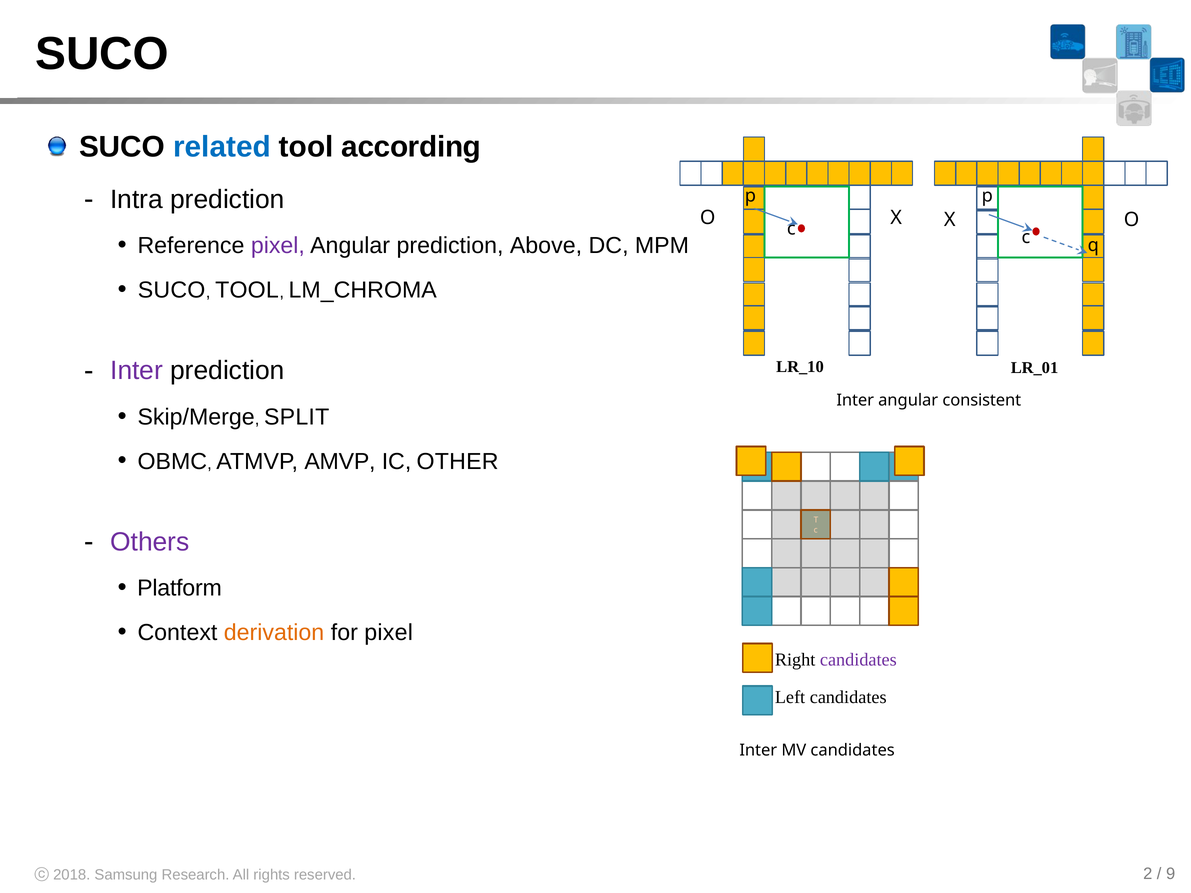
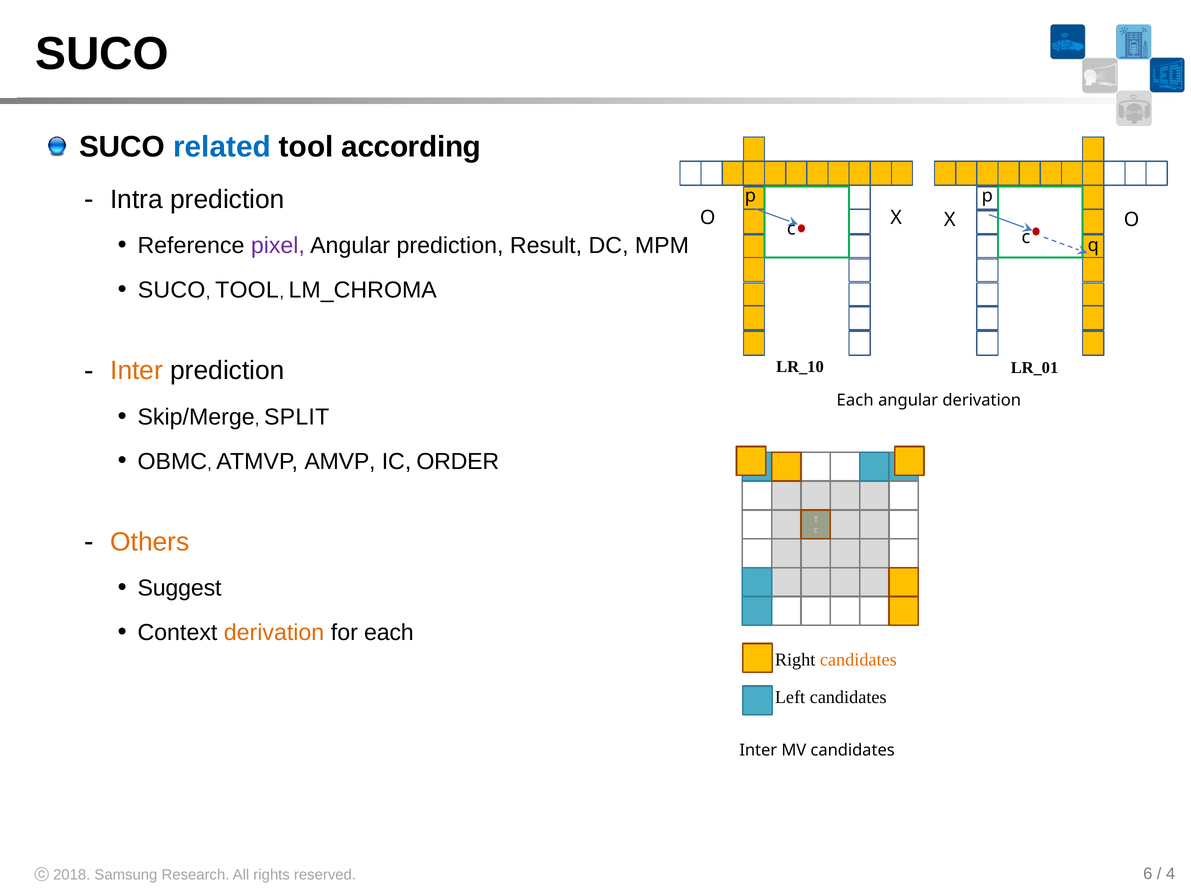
Above: Above -> Result
Inter at (137, 371) colour: purple -> orange
Inter at (855, 400): Inter -> Each
angular consistent: consistent -> derivation
OTHER: OTHER -> ORDER
Others colour: purple -> orange
Platform: Platform -> Suggest
for pixel: pixel -> each
candidates at (858, 660) colour: purple -> orange
2: 2 -> 6
9: 9 -> 4
